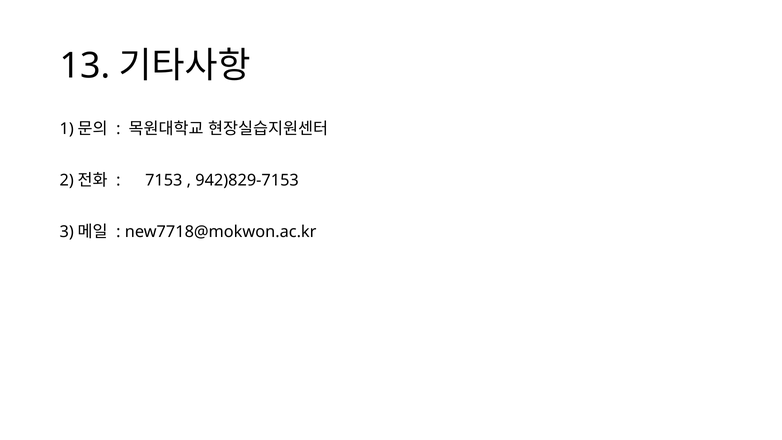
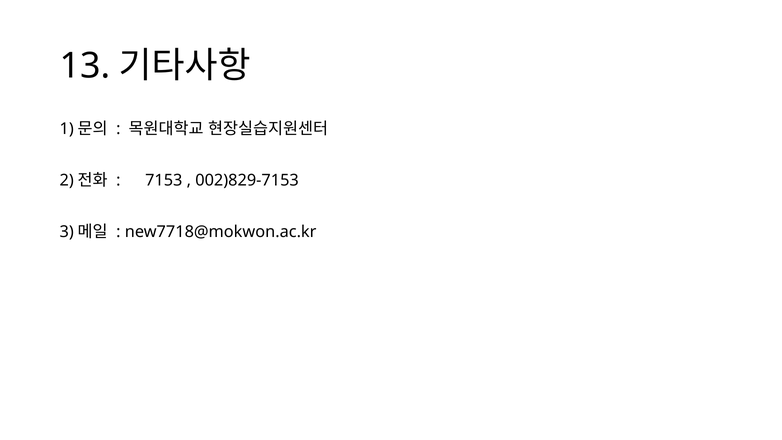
942)829-7153: 942)829-7153 -> 002)829-7153
